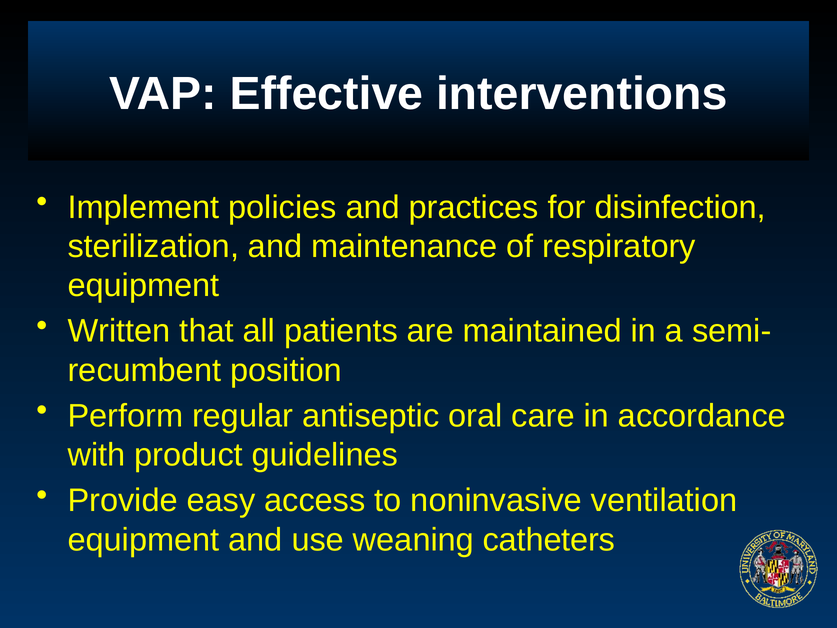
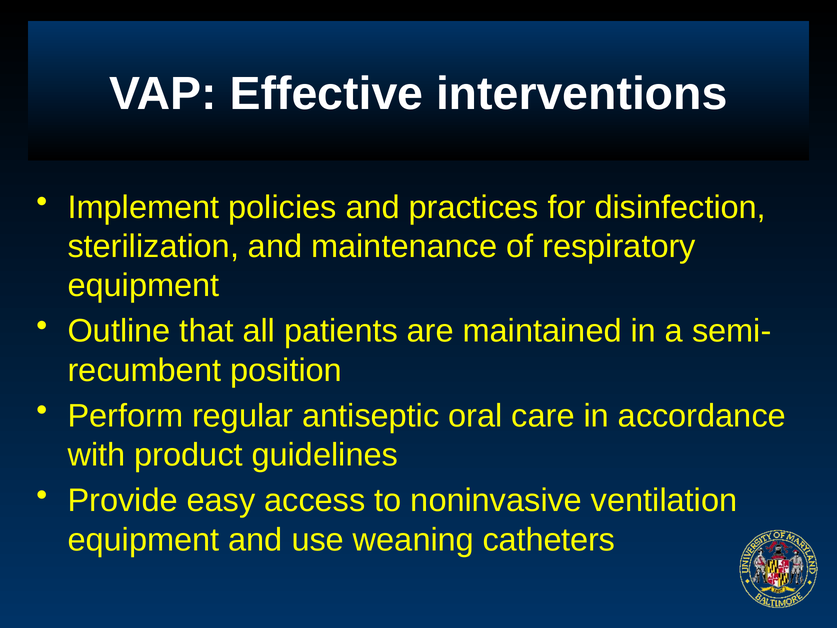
Written: Written -> Outline
